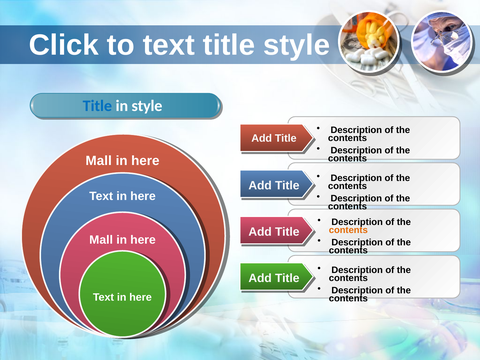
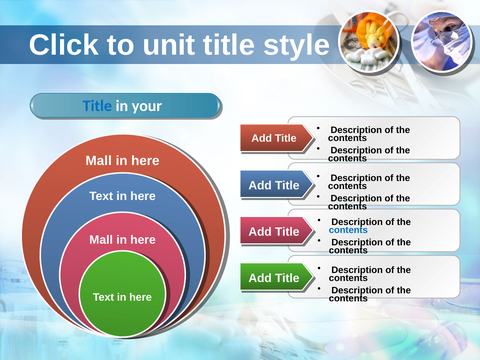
to text: text -> unit
in style: style -> your
contents at (348, 230) colour: orange -> blue
